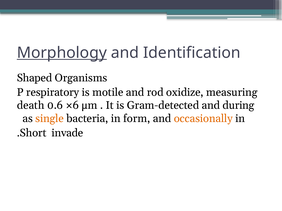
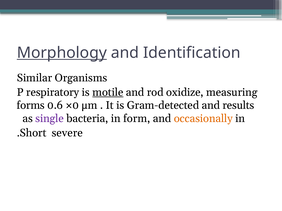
Shaped: Shaped -> Similar
motile underline: none -> present
death: death -> forms
×6: ×6 -> ×0
during: during -> results
single colour: orange -> purple
invade: invade -> severe
